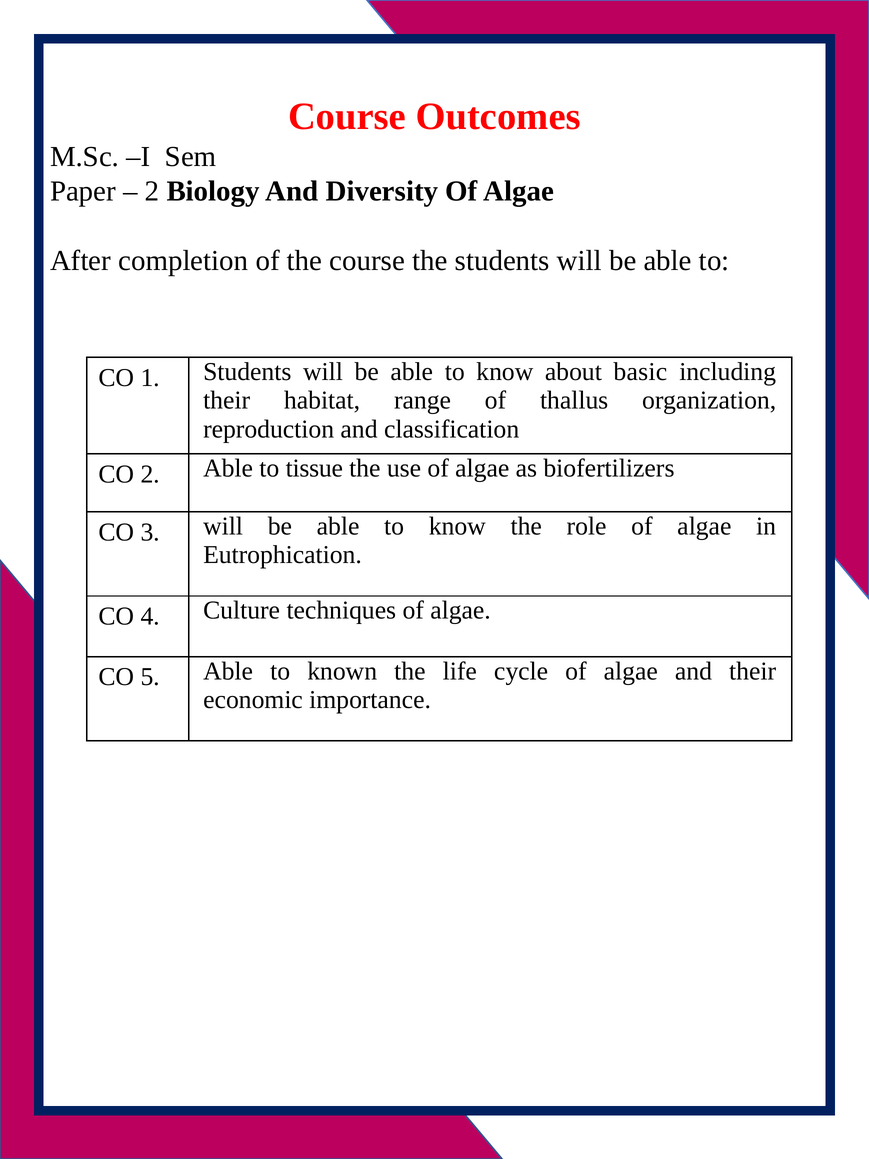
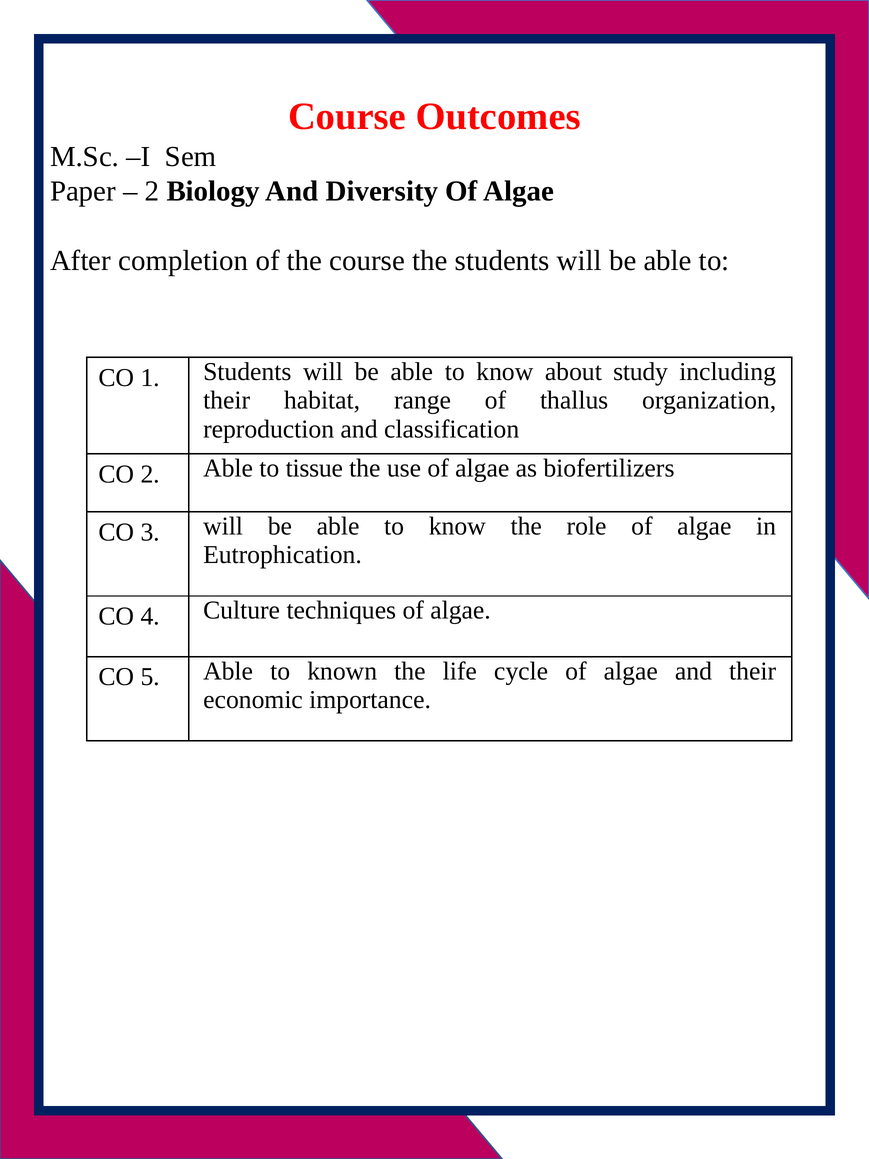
basic: basic -> study
